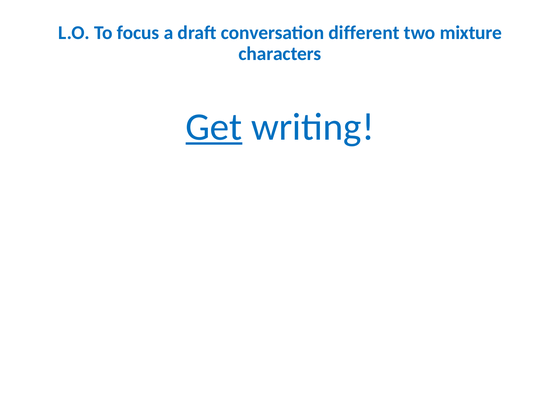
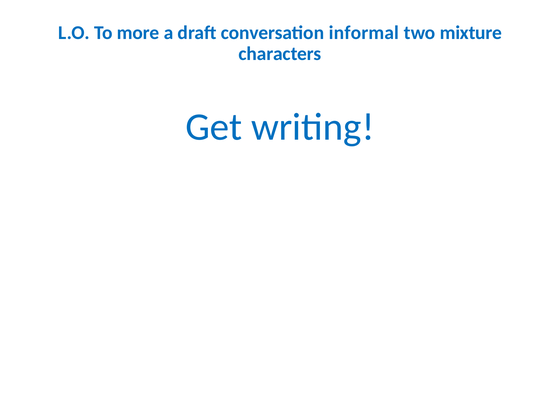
focus: focus -> more
different: different -> informal
Get underline: present -> none
